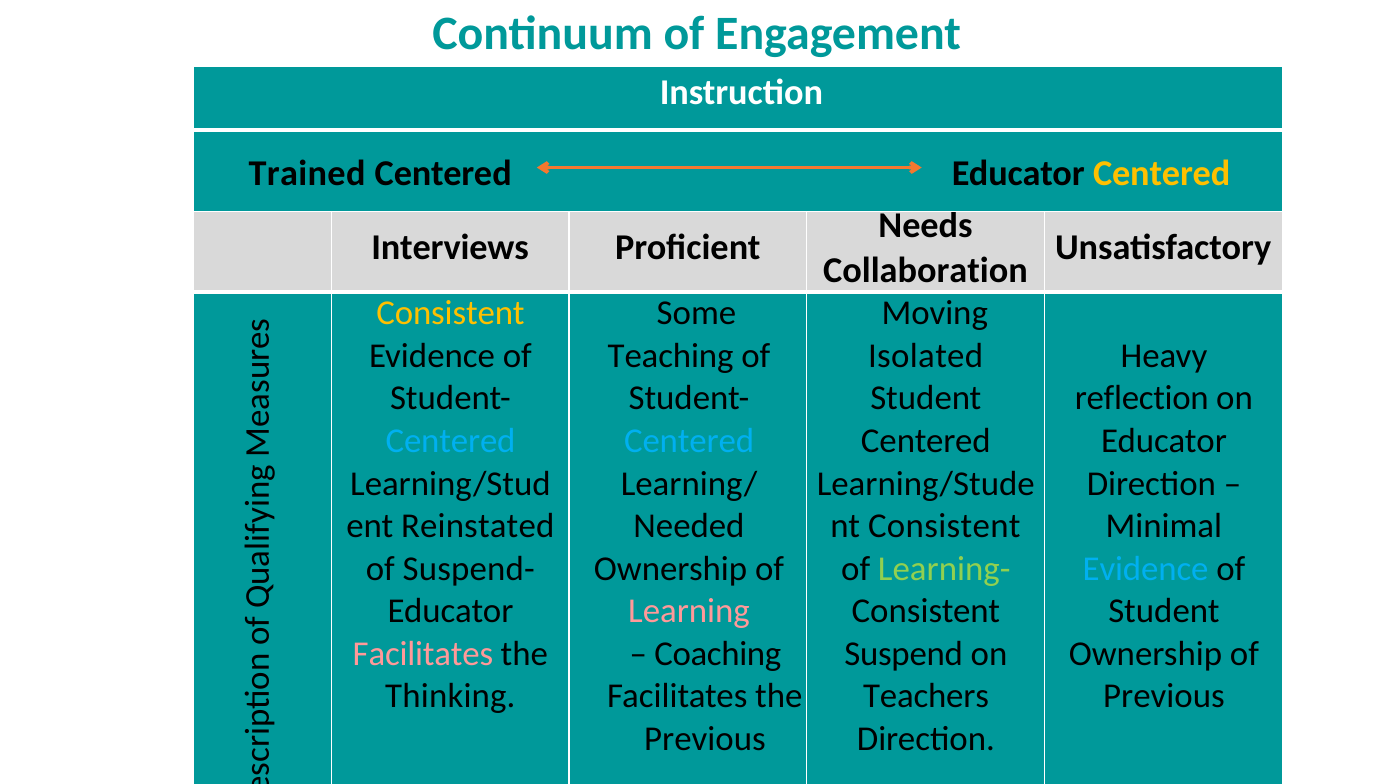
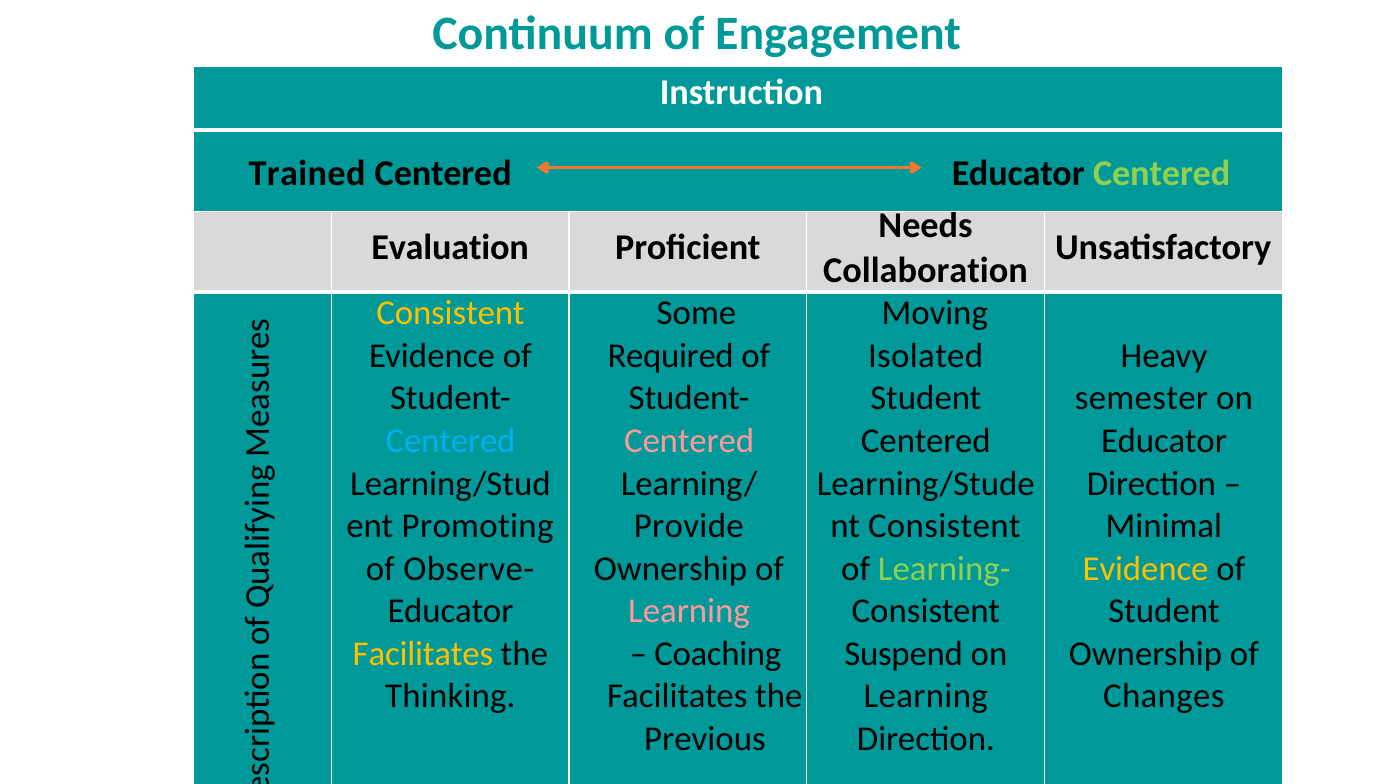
Centered at (1162, 174) colour: yellow -> light green
Interviews: Interviews -> Evaluation
Teaching: Teaching -> Required
reflection: reflection -> semester
Centered at (689, 441) colour: light blue -> pink
Reinstated: Reinstated -> Promoting
Needed: Needed -> Provide
Suspend-: Suspend- -> Observe-
Evidence at (1146, 569) colour: light blue -> yellow
Facilitates at (423, 654) colour: pink -> yellow
Teachers at (926, 696): Teachers -> Learning
Previous at (1164, 696): Previous -> Changes
